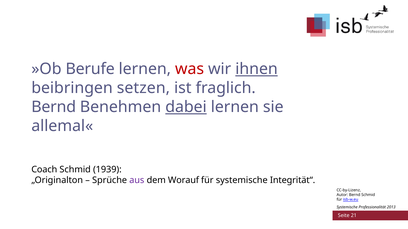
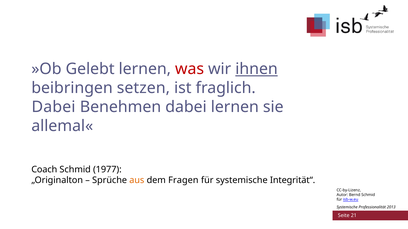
Berufe: Berufe -> Gelebt
Bernd at (54, 107): Bernd -> Dabei
dabei at (186, 107) underline: present -> none
1939: 1939 -> 1977
aus colour: purple -> orange
Worauf: Worauf -> Fragen
